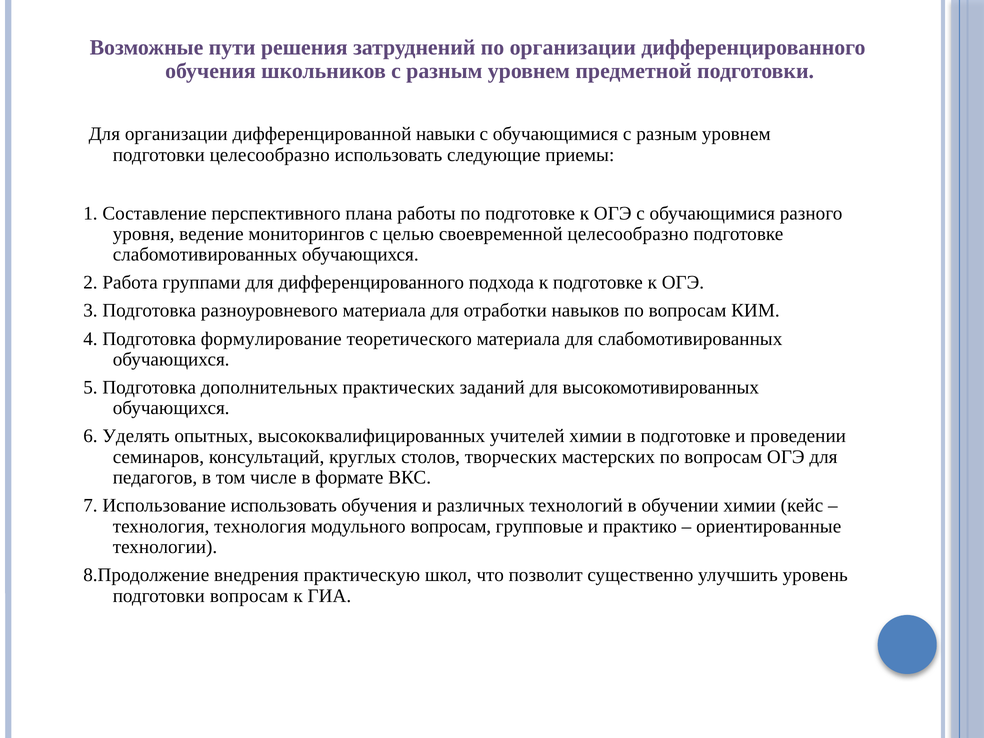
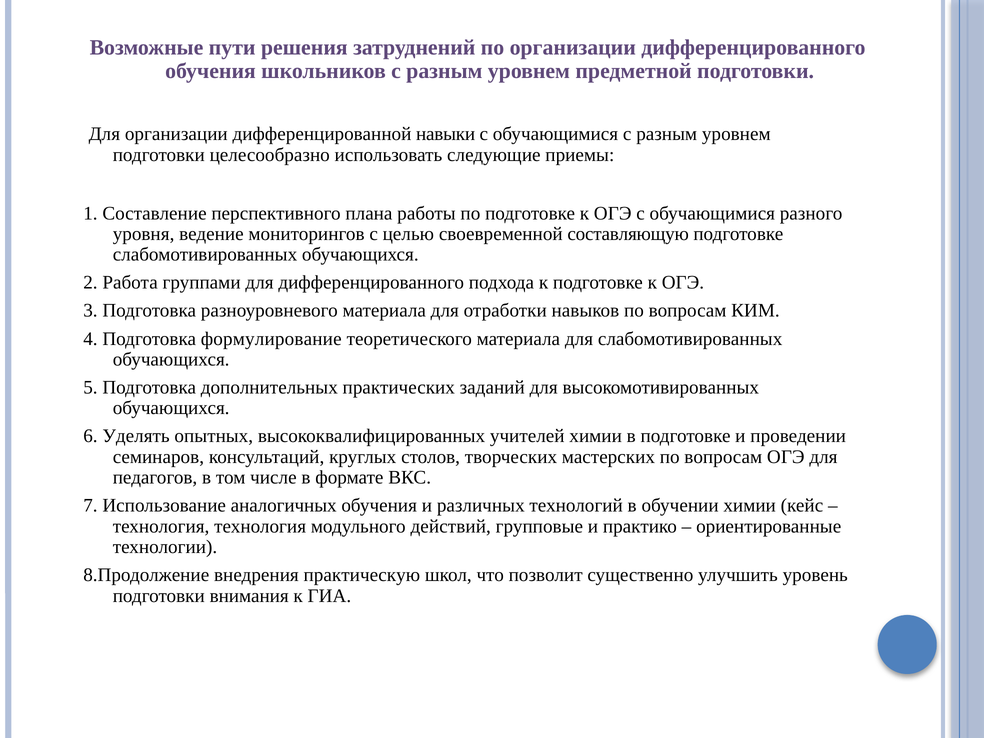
своевременной целесообразно: целесообразно -> составляющую
Использование использовать: использовать -> аналогичных
модульного вопросам: вопросам -> действий
подготовки вопросам: вопросам -> внимания
